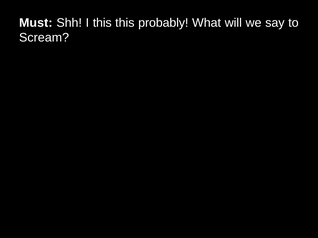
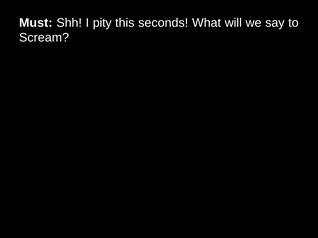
I this: this -> pity
probably: probably -> seconds
